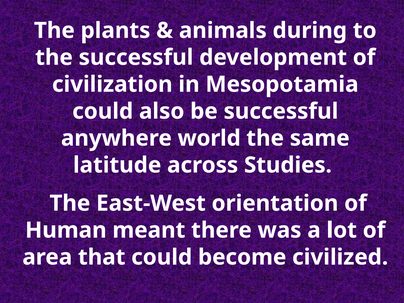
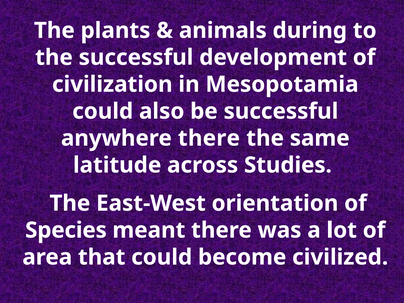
anywhere world: world -> there
Human: Human -> Species
